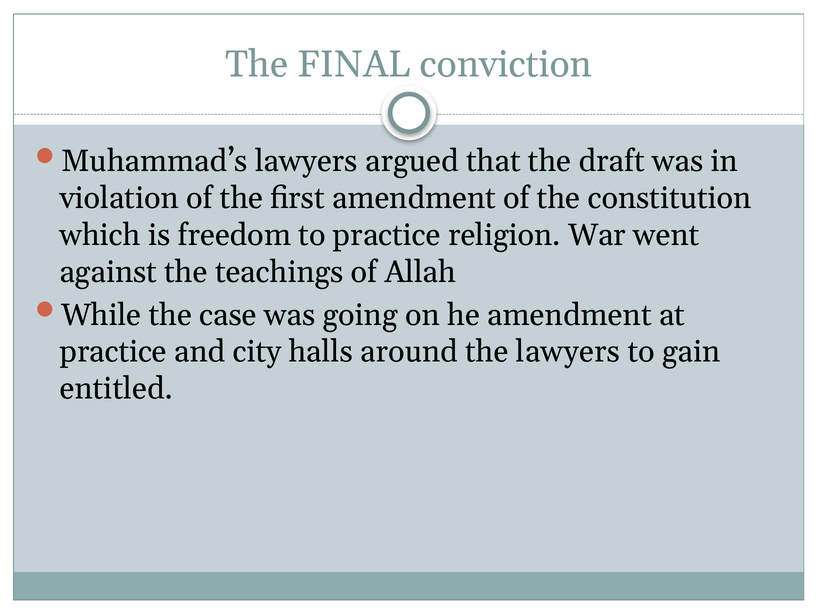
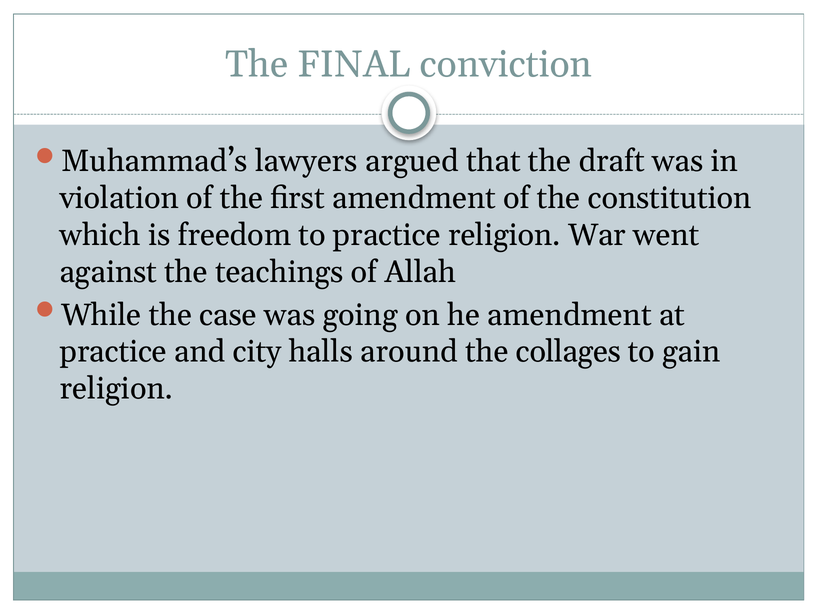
the lawyers: lawyers -> collages
entitled at (116, 388): entitled -> religion
